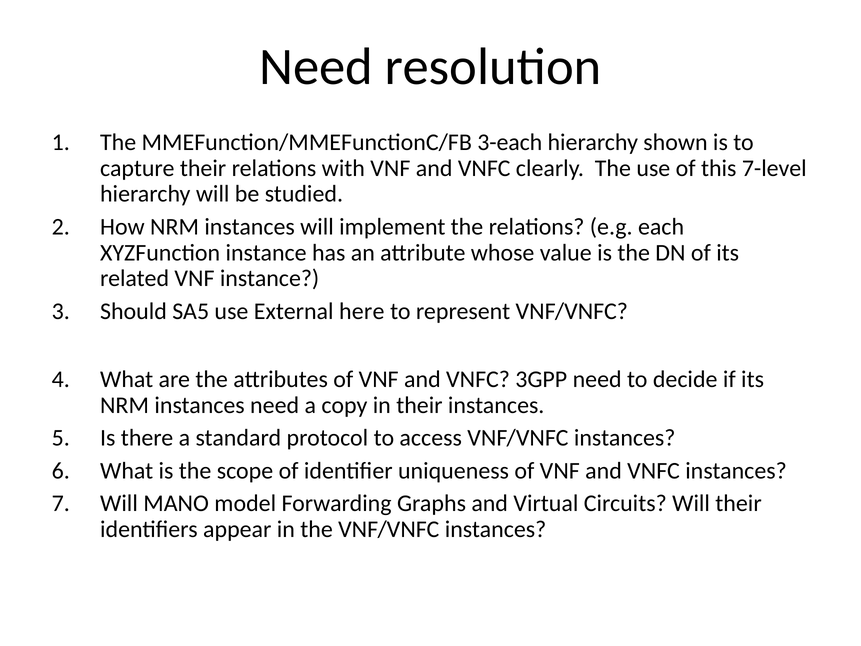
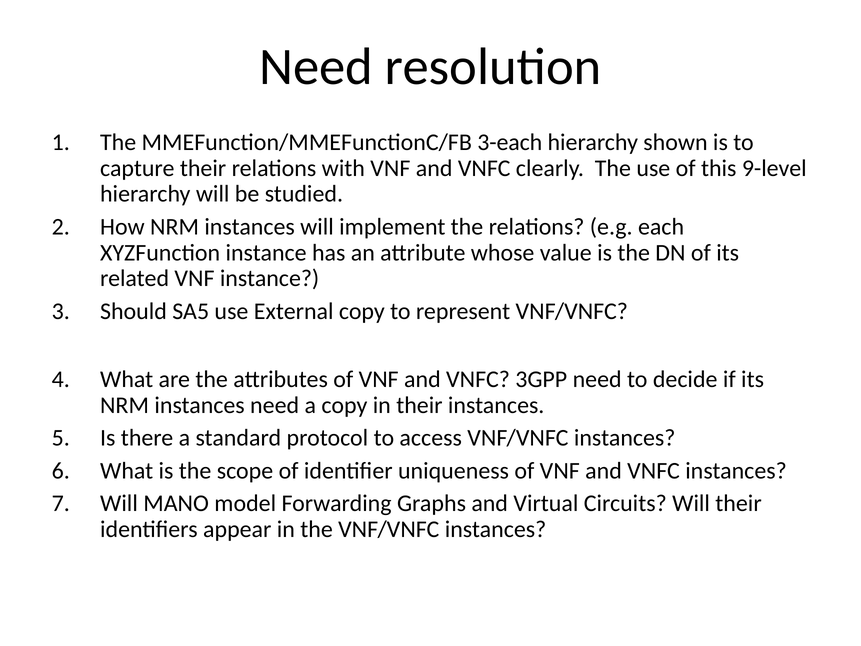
7-level: 7-level -> 9-level
External here: here -> copy
